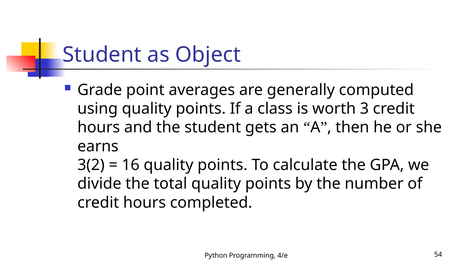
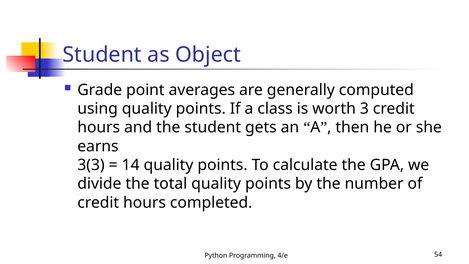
3(2: 3(2 -> 3(3
16: 16 -> 14
